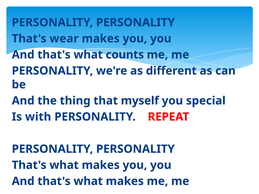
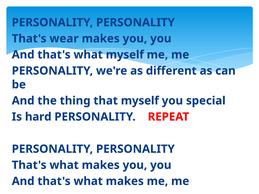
what counts: counts -> myself
with: with -> hard
